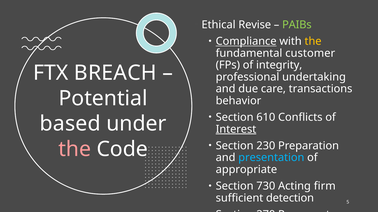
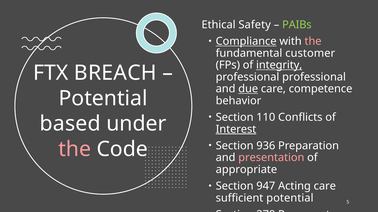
Revise: Revise -> Safety
the at (313, 41) colour: yellow -> pink
integrity underline: none -> present
professional undertaking: undertaking -> professional
due underline: none -> present
transactions: transactions -> competence
610: 610 -> 110
230: 230 -> 936
presentation colour: light blue -> pink
730: 730 -> 947
Acting firm: firm -> care
sufficient detection: detection -> potential
